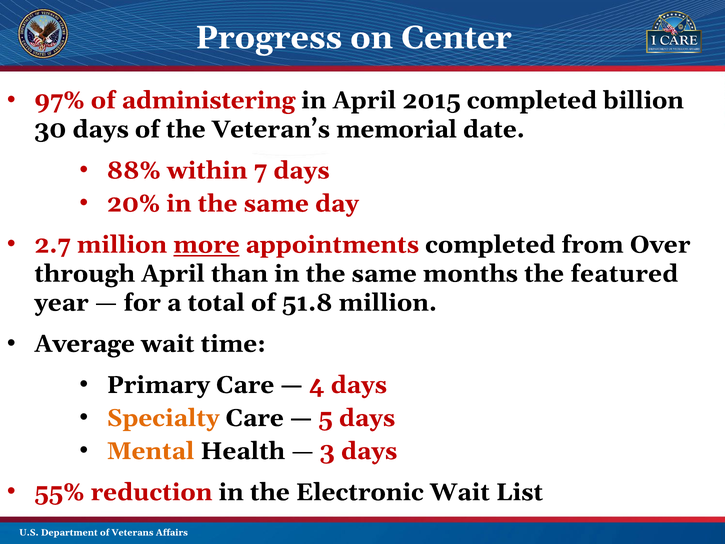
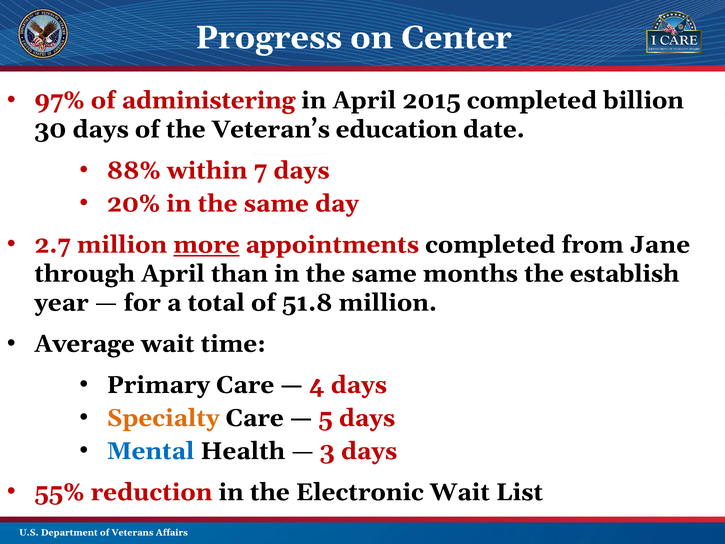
memorial: memorial -> education
Over: Over -> Jane
featured: featured -> establish
Mental colour: orange -> blue
